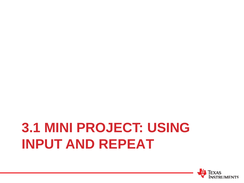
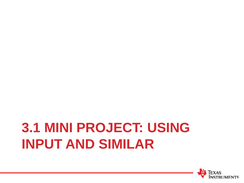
REPEAT: REPEAT -> SIMILAR
